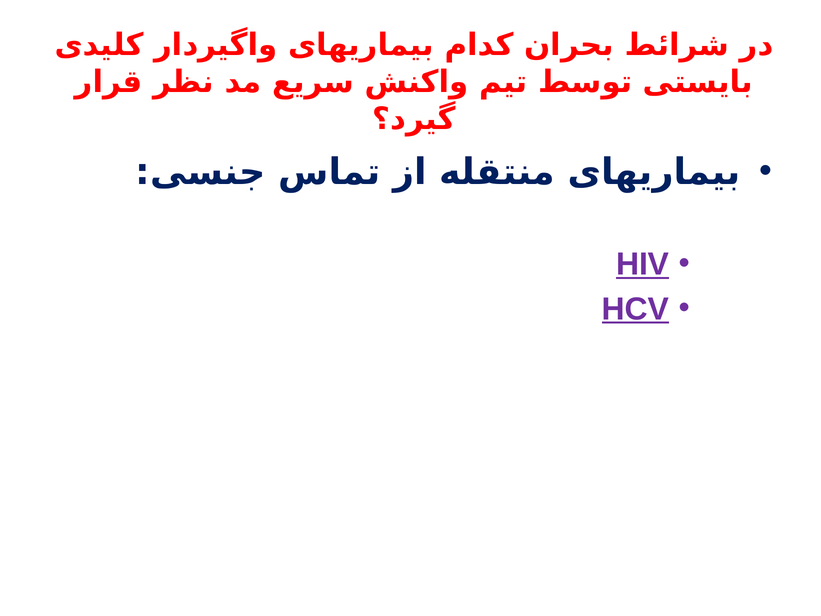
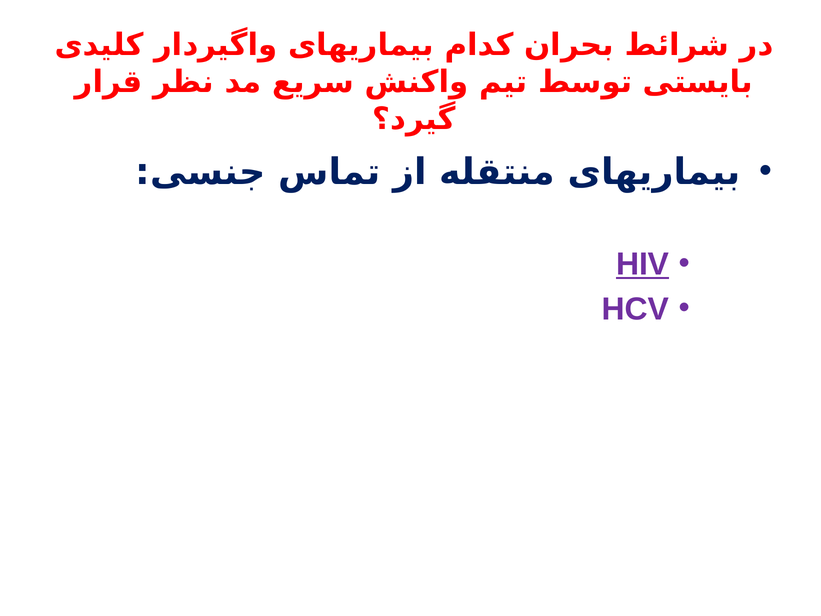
HCV underline: present -> none
